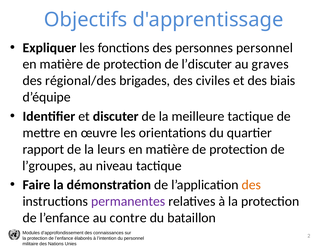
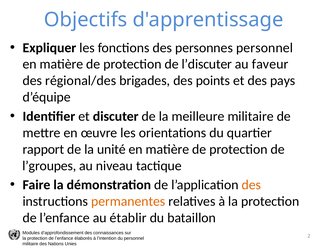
graves: graves -> faveur
civiles: civiles -> points
biais: biais -> pays
meilleure tactique: tactique -> militaire
leurs: leurs -> unité
permanentes colour: purple -> orange
contre: contre -> établir
